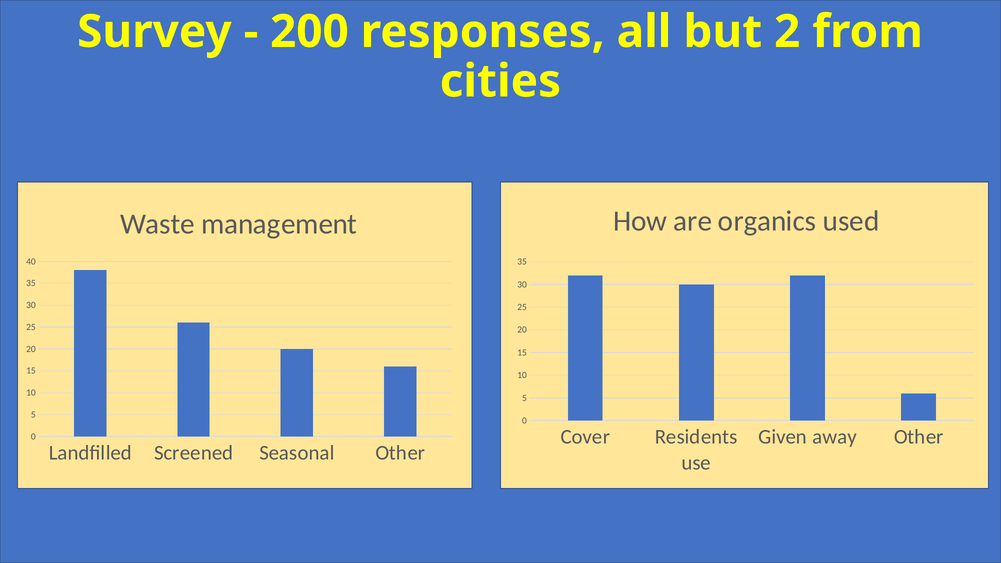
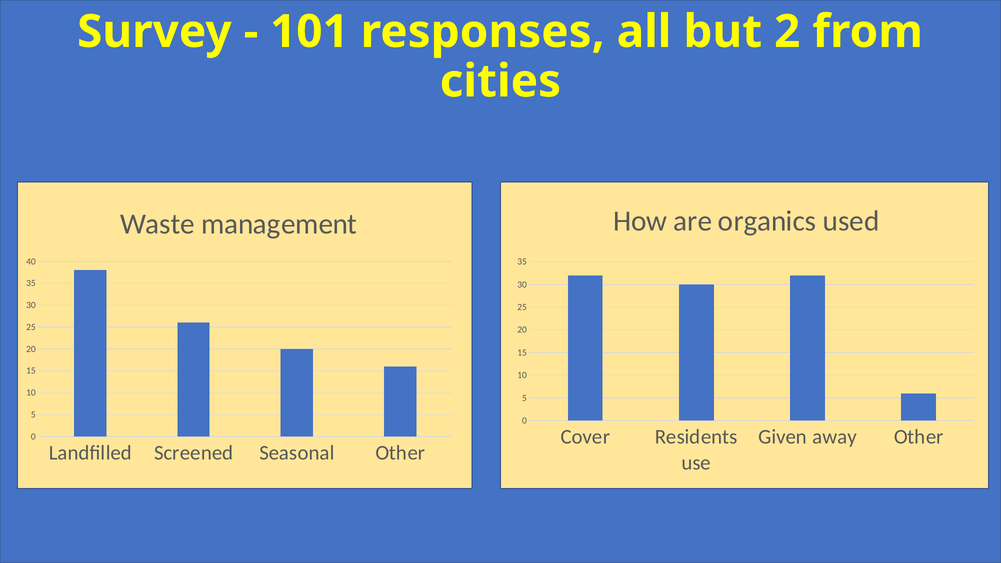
200: 200 -> 101
